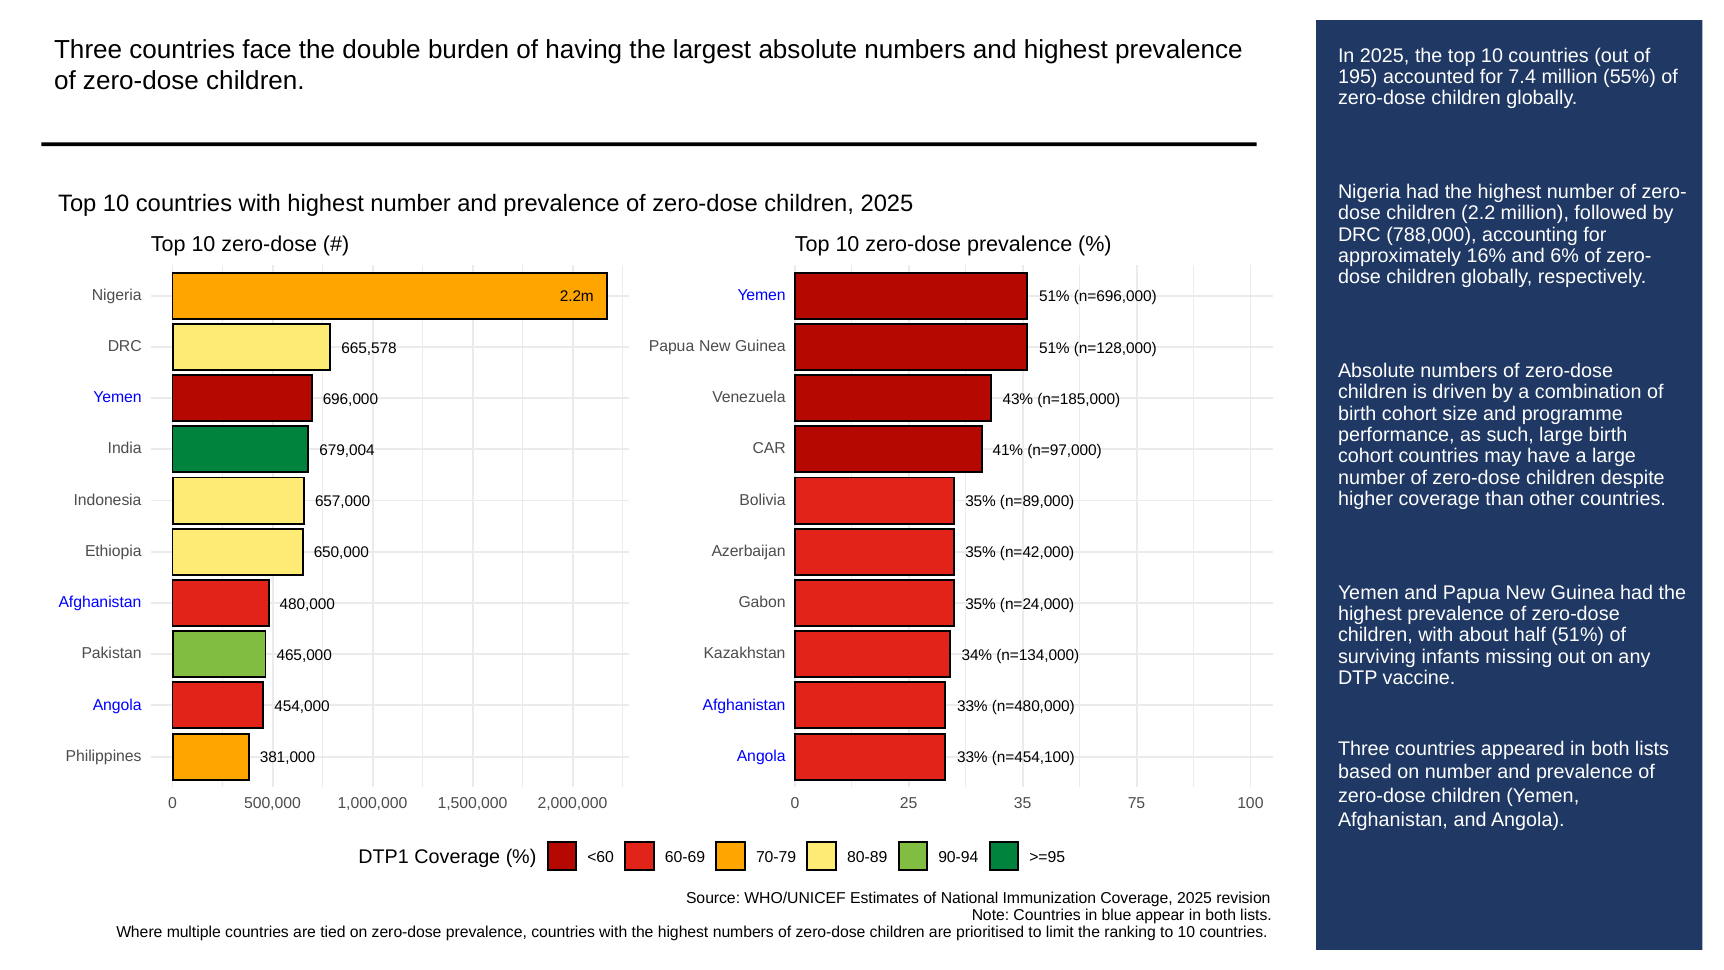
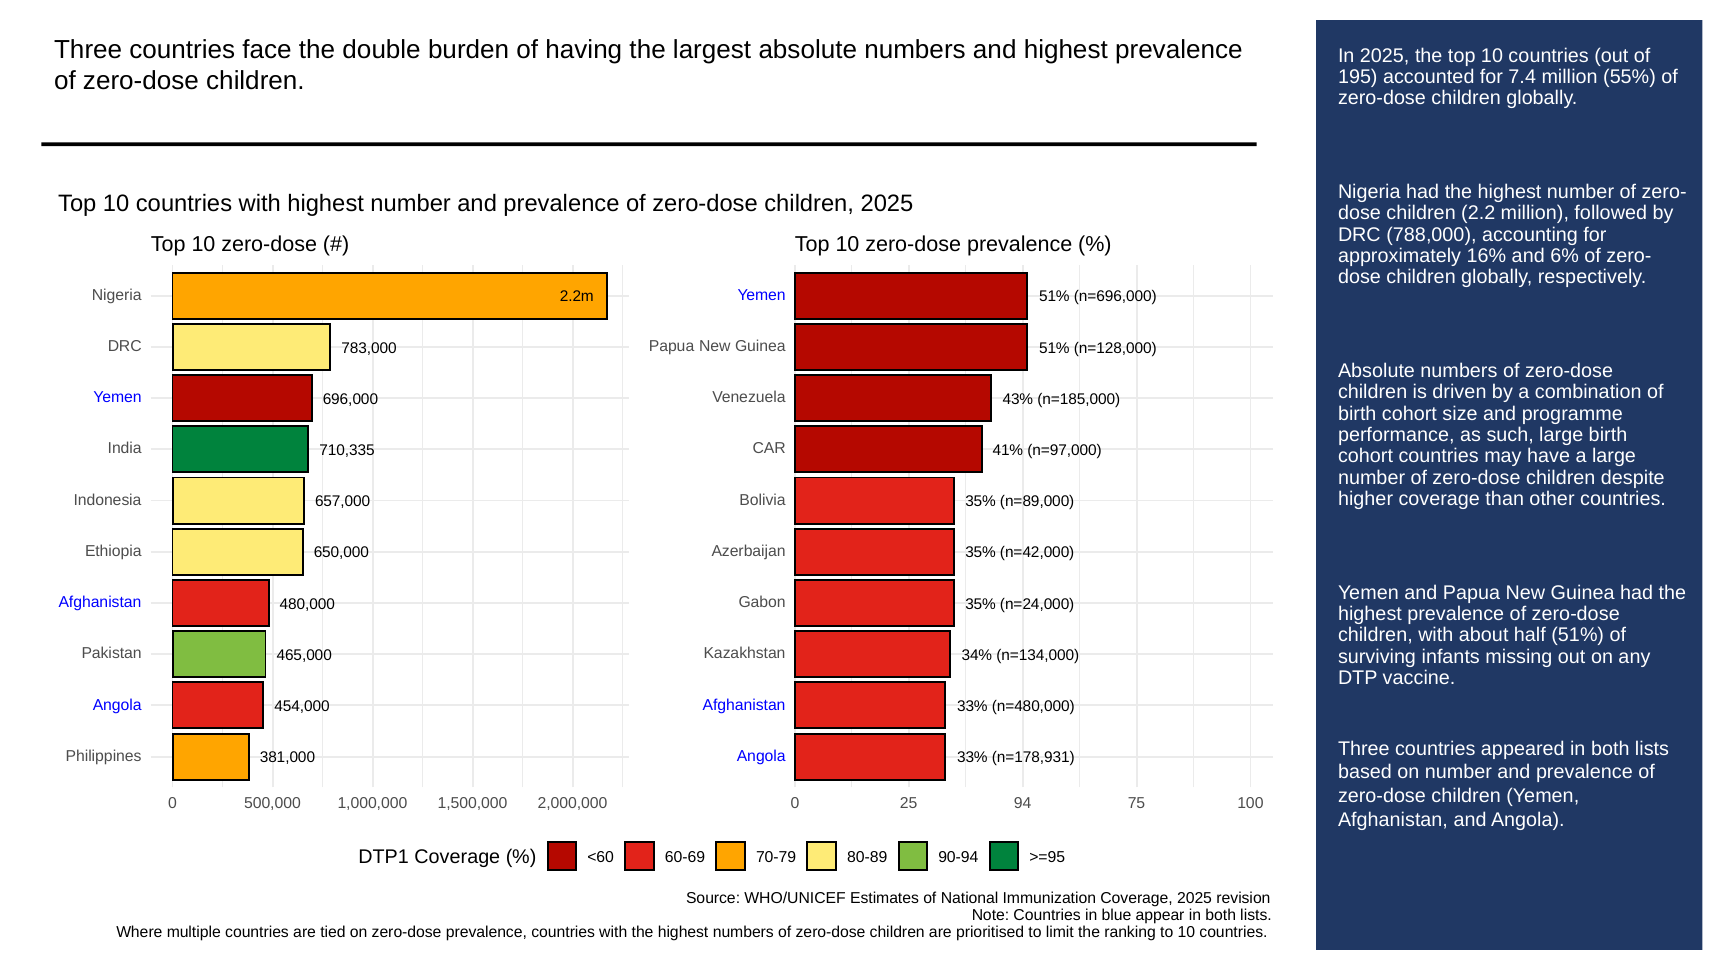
665,578: 665,578 -> 783,000
679,004: 679,004 -> 710,335
n=454,100: n=454,100 -> n=178,931
35: 35 -> 94
